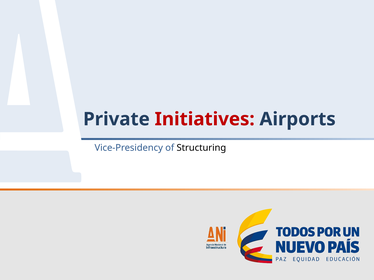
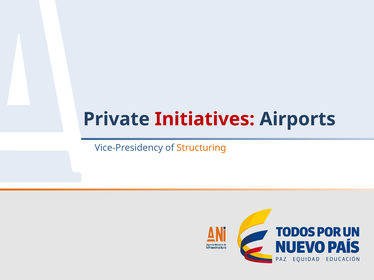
Structuring colour: black -> orange
